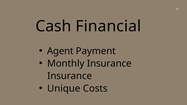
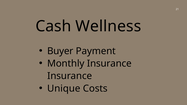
Financial: Financial -> Wellness
Agent: Agent -> Buyer
